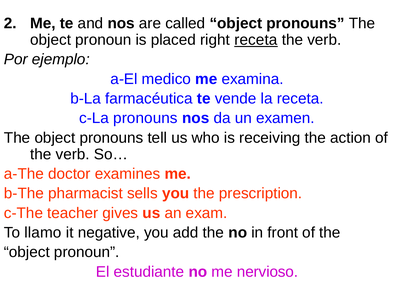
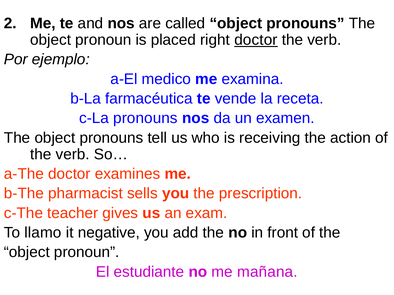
right receta: receta -> doctor
nervioso: nervioso -> mañana
